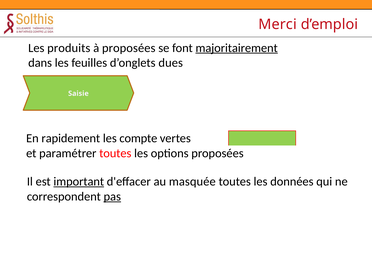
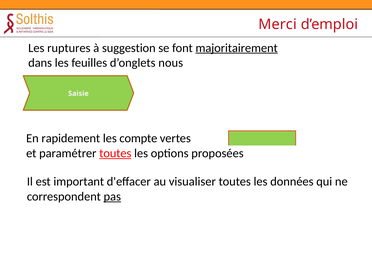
produits: produits -> ruptures
à proposées: proposées -> suggestion
dues: dues -> nous
toutes at (115, 153) underline: none -> present
important underline: present -> none
masquée: masquée -> visualiser
